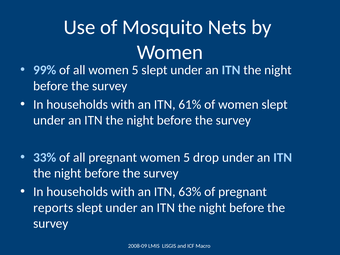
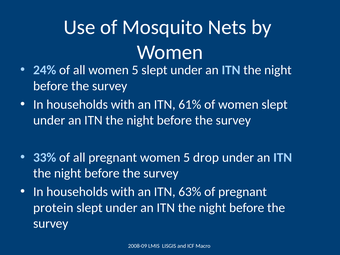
99%: 99% -> 24%
reports: reports -> protein
